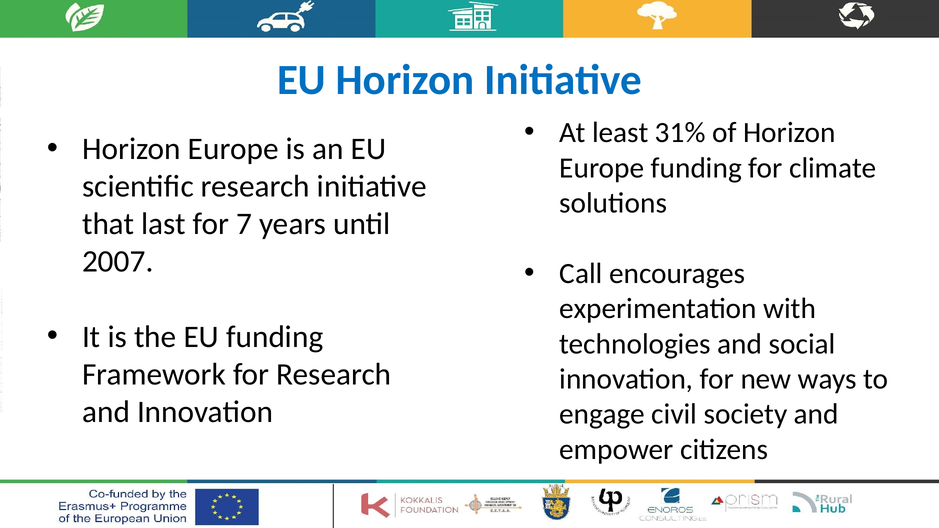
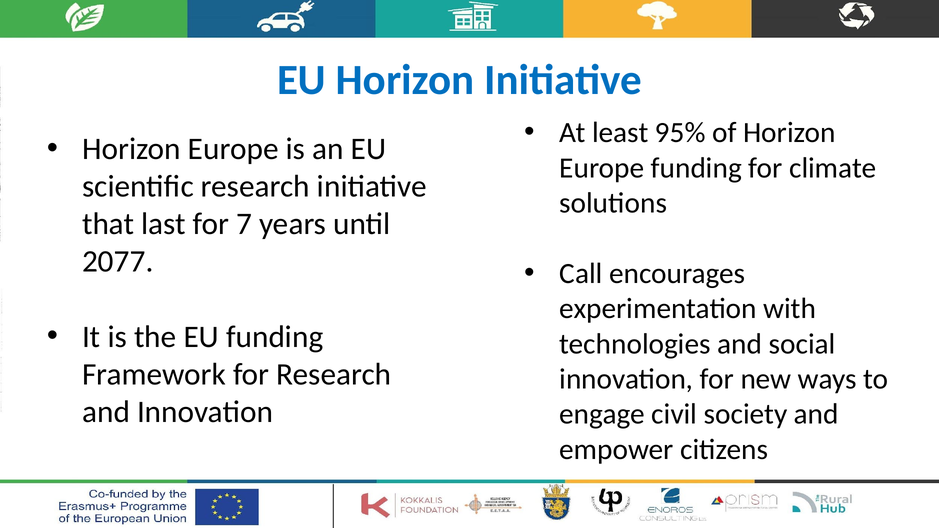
31%: 31% -> 95%
2007: 2007 -> 2077
